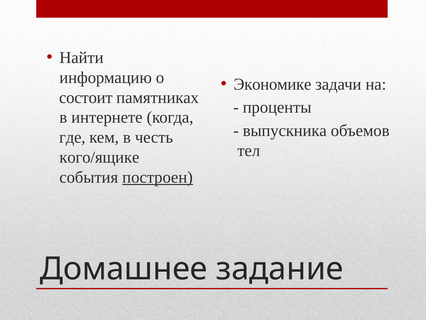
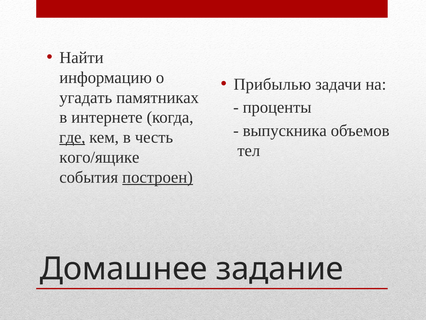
Экономике: Экономике -> Прибылью
состоит: состоит -> угадать
где underline: none -> present
